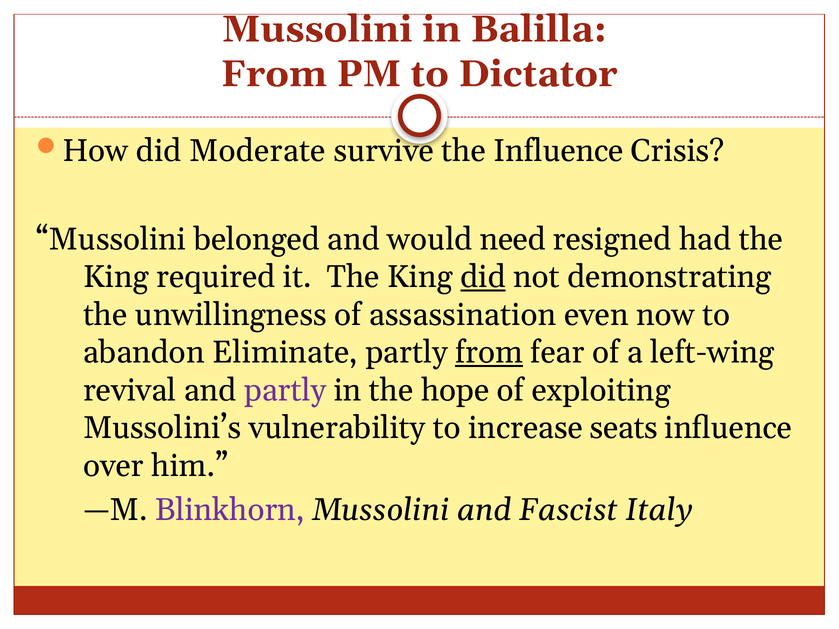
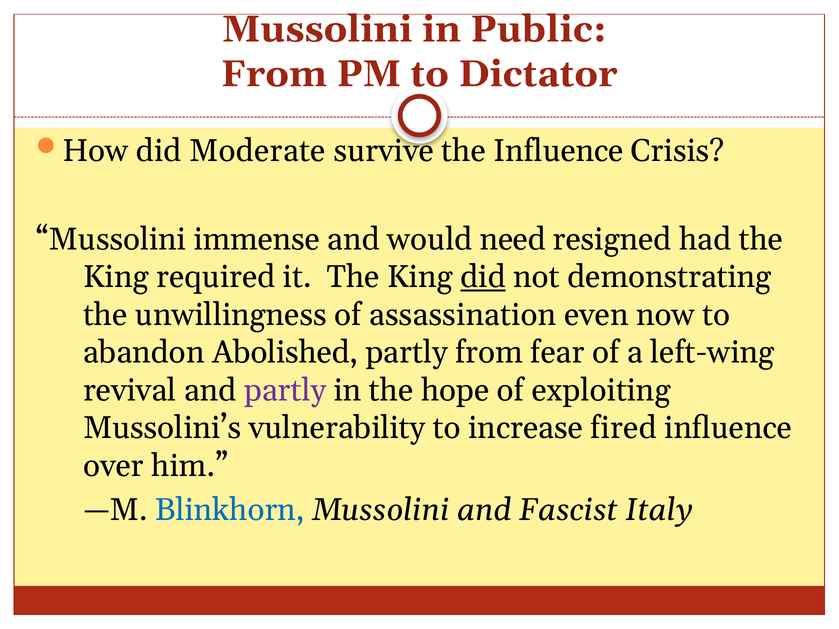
Balilla: Balilla -> Public
belonged: belonged -> immense
Eliminate: Eliminate -> Abolished
from at (489, 353) underline: present -> none
seats: seats -> fired
Blinkhorn colour: purple -> blue
